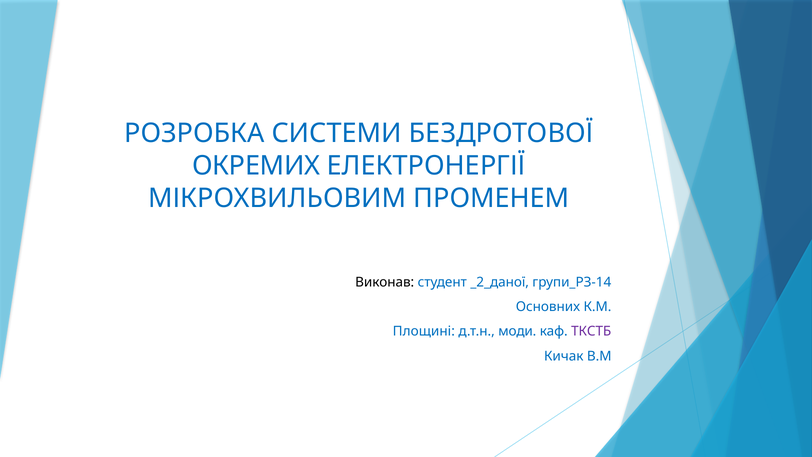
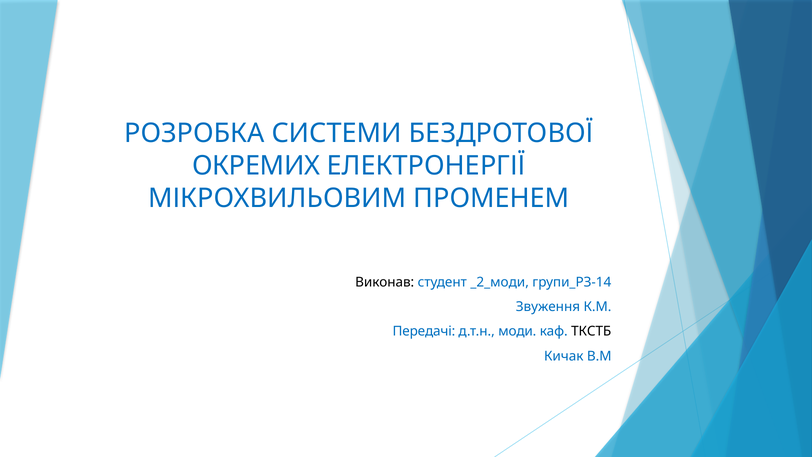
_2_даної: _2_даної -> _2_моди
Основних: Основних -> Звуження
Площині: Площині -> Передачі
ТКСТБ colour: purple -> black
